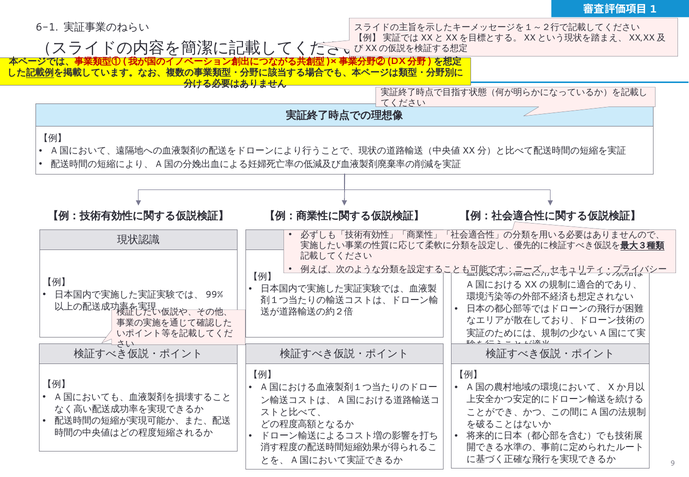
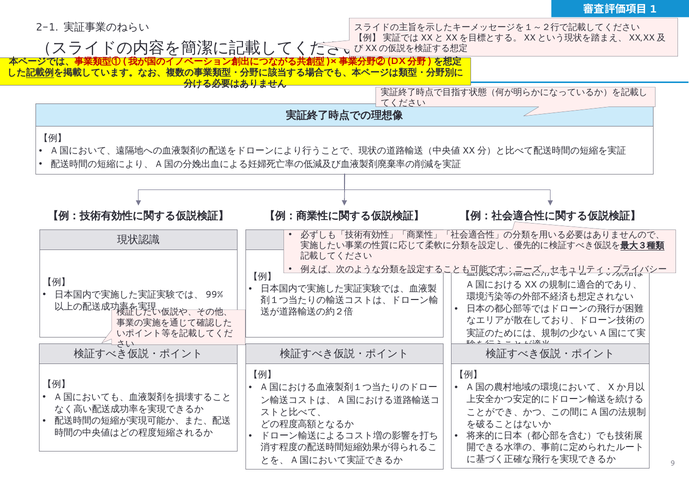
6-1: 6-1 -> 2-1
